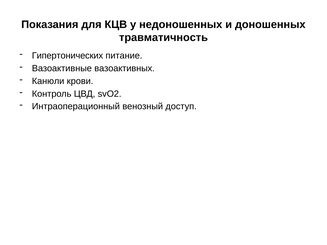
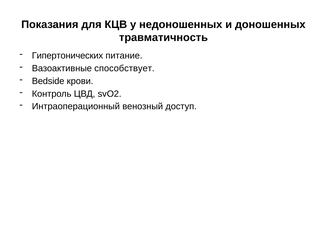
вазоактивных: вазоактивных -> способствует
Канюли: Канюли -> Bedside
